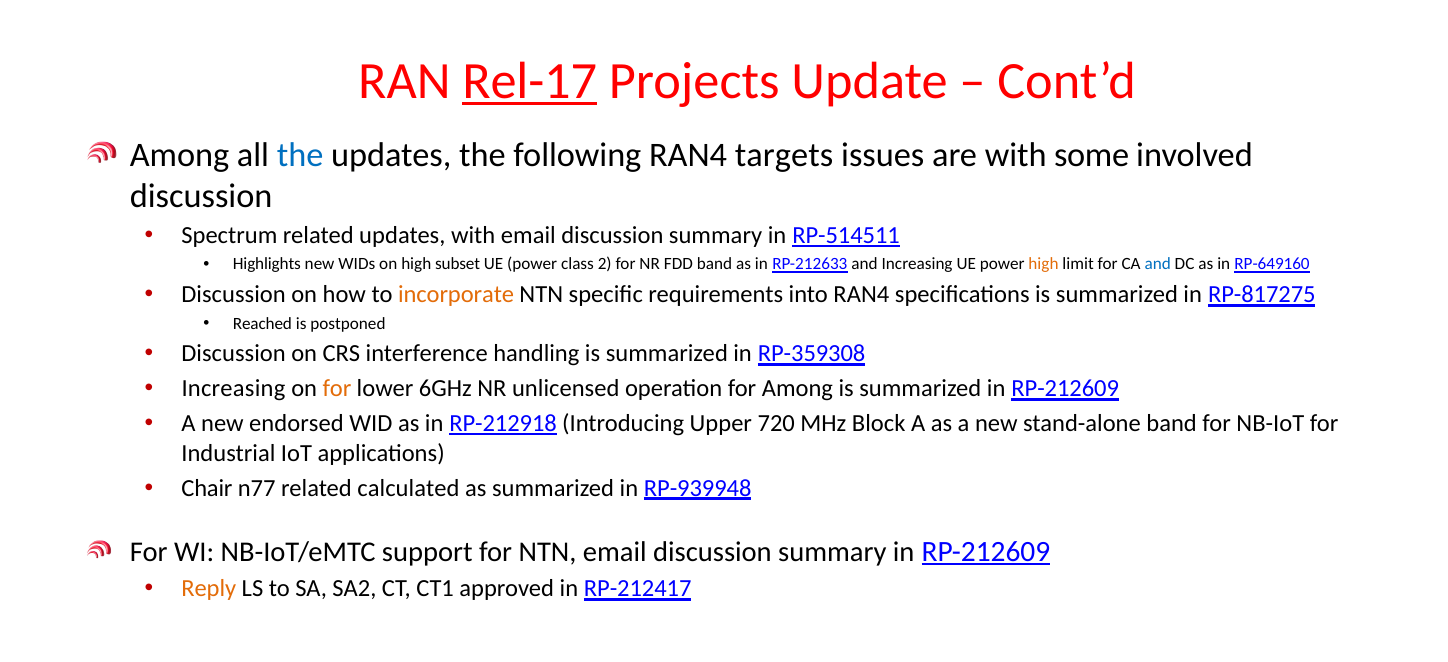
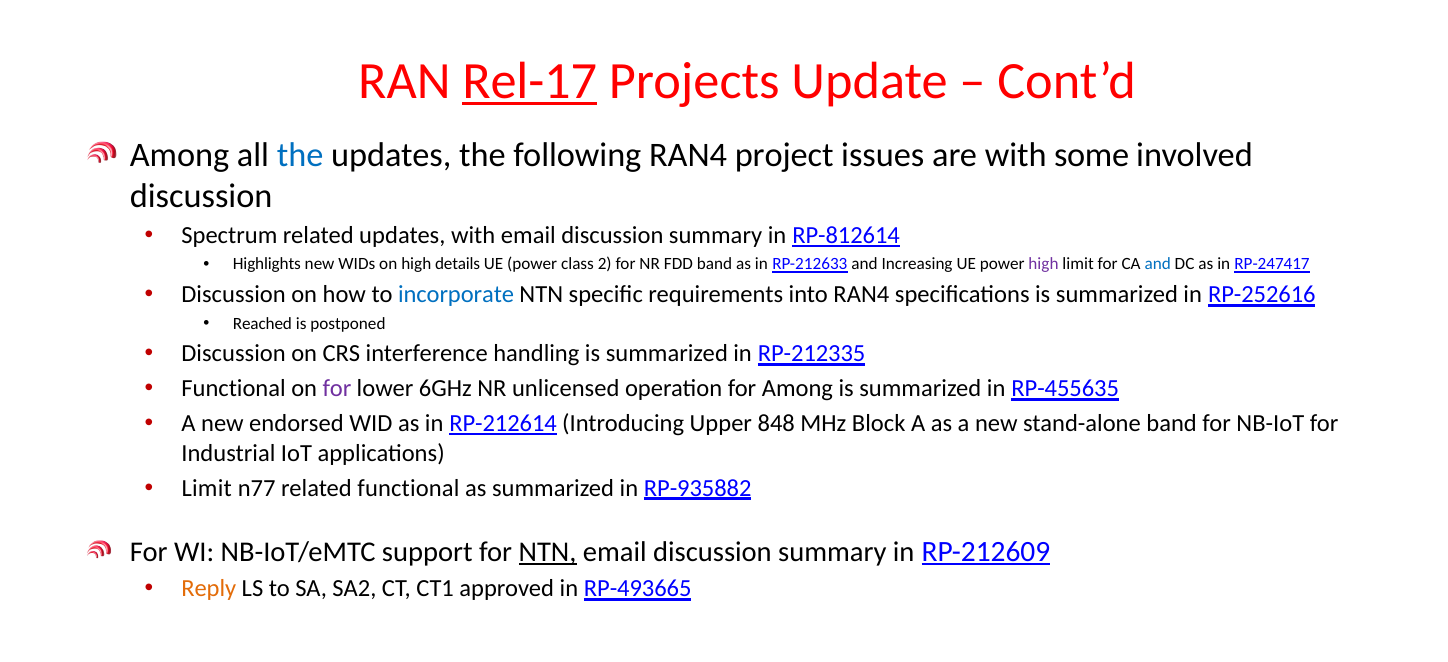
targets: targets -> project
RP-514511: RP-514511 -> RP-812614
subset: subset -> details
high at (1043, 264) colour: orange -> purple
RP-649160: RP-649160 -> RP-247417
incorporate colour: orange -> blue
RP-817275: RP-817275 -> RP-252616
RP-359308: RP-359308 -> RP-212335
Increasing at (233, 389): Increasing -> Functional
for at (337, 389) colour: orange -> purple
summarized in RP-212609: RP-212609 -> RP-455635
RP-212918: RP-212918 -> RP-212614
720: 720 -> 848
Chair at (207, 488): Chair -> Limit
related calculated: calculated -> functional
RP-939948: RP-939948 -> RP-935882
NTN at (548, 552) underline: none -> present
RP-212417: RP-212417 -> RP-493665
